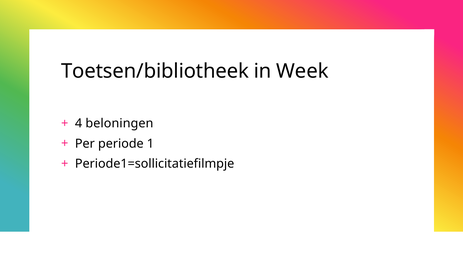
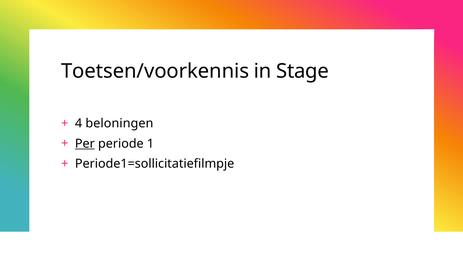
Toetsen/bibliotheek: Toetsen/bibliotheek -> Toetsen/voorkennis
Week: Week -> Stage
Per underline: none -> present
